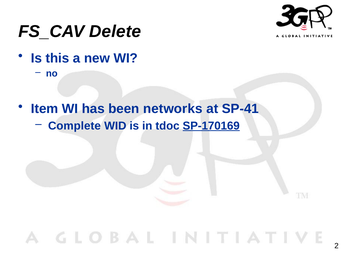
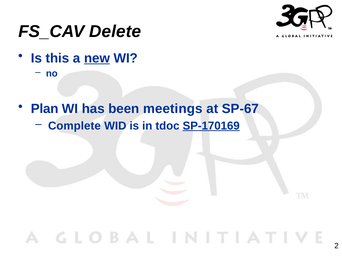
new underline: none -> present
Item: Item -> Plan
networks: networks -> meetings
SP-41: SP-41 -> SP-67
